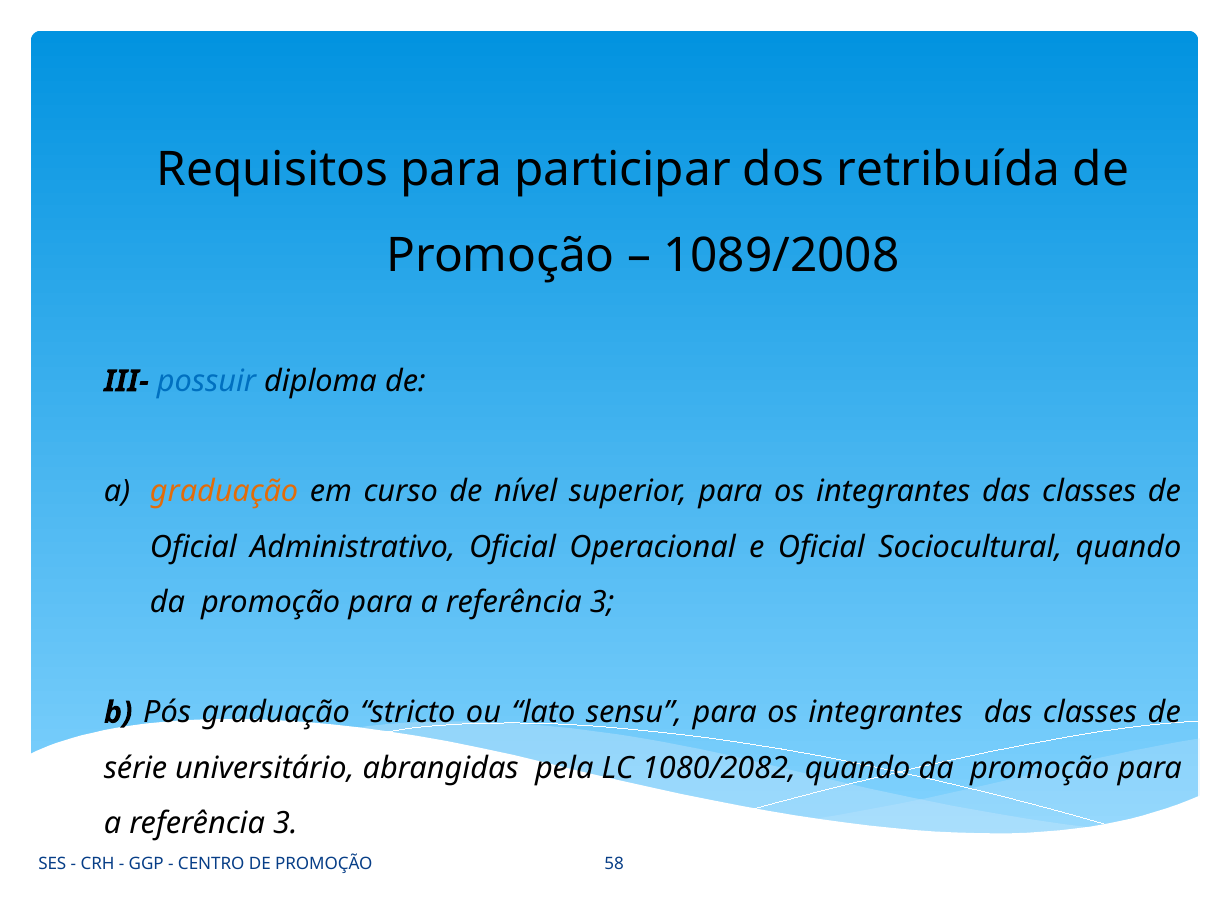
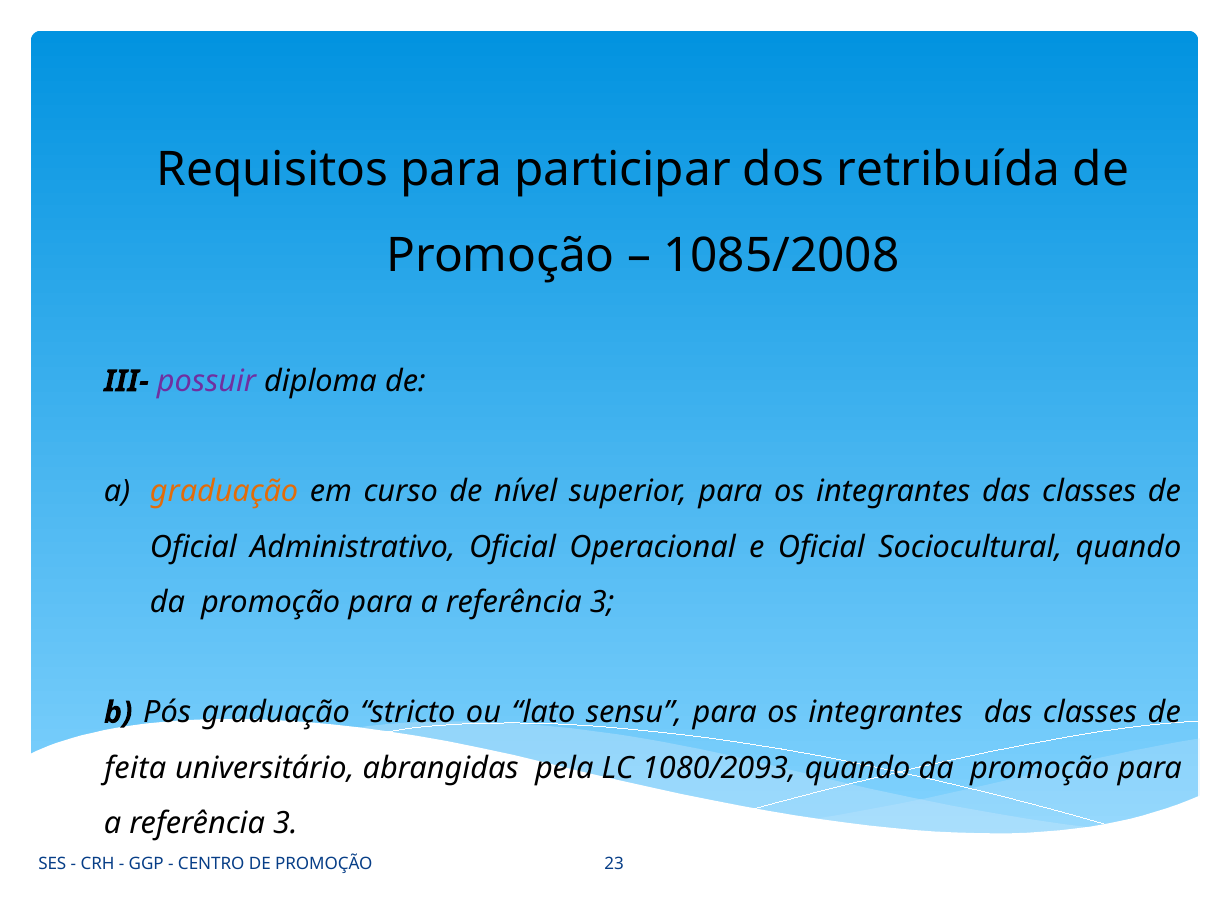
1089/2008: 1089/2008 -> 1085/2008
possuir colour: blue -> purple
série: série -> feita
1080/2082: 1080/2082 -> 1080/2093
58: 58 -> 23
